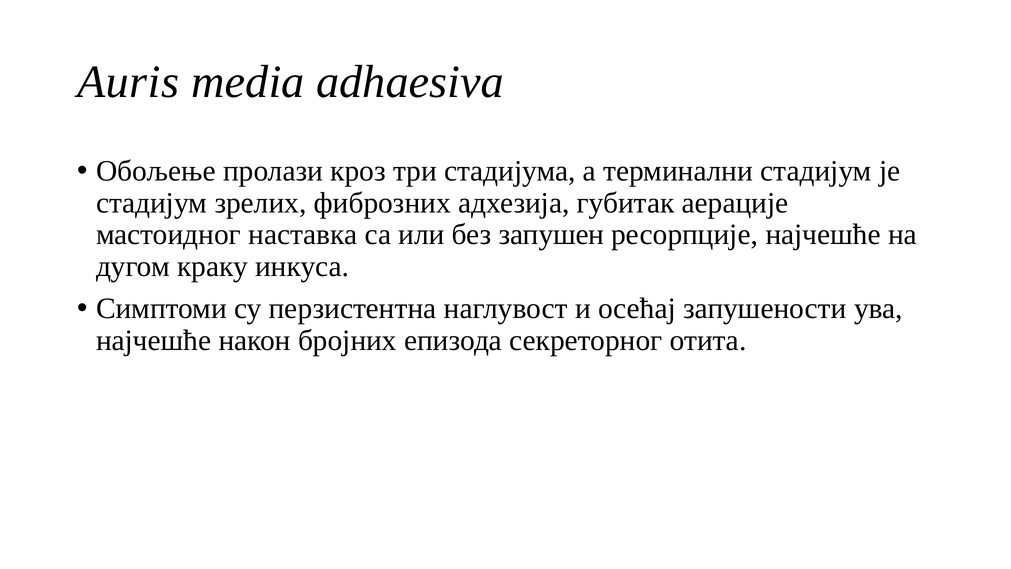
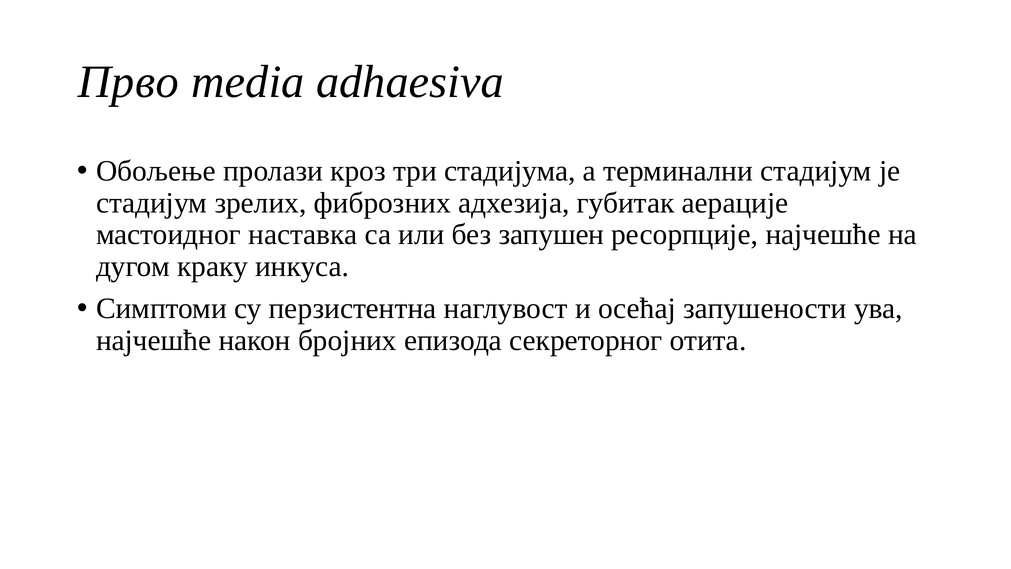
Auris: Auris -> Прво
